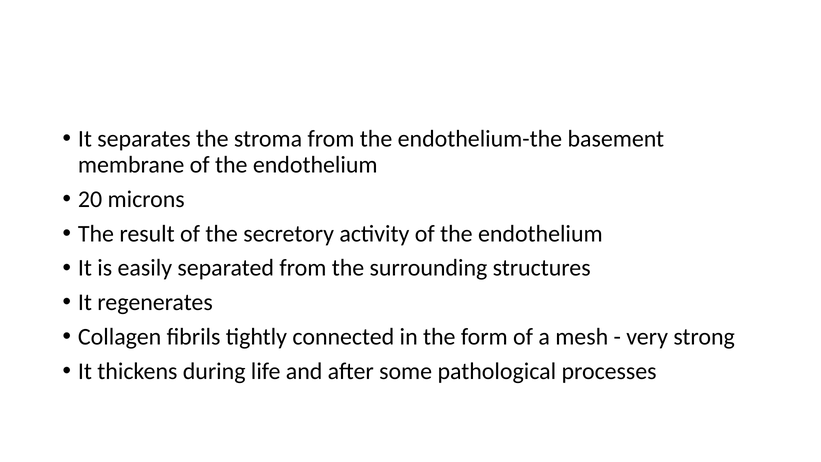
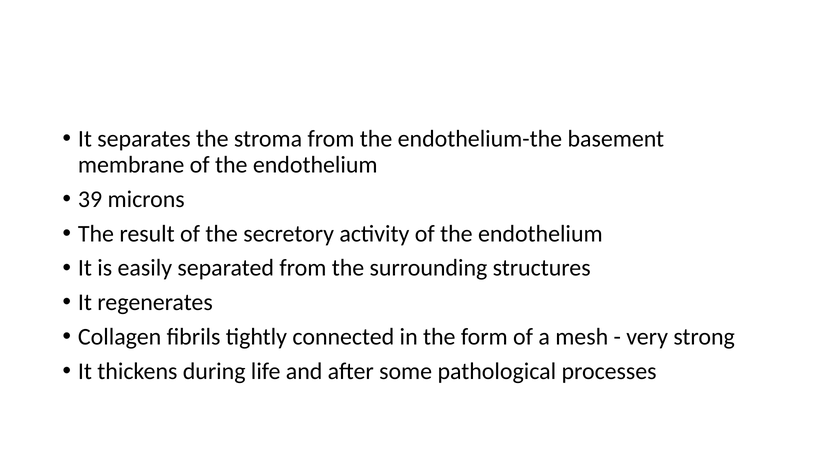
20: 20 -> 39
